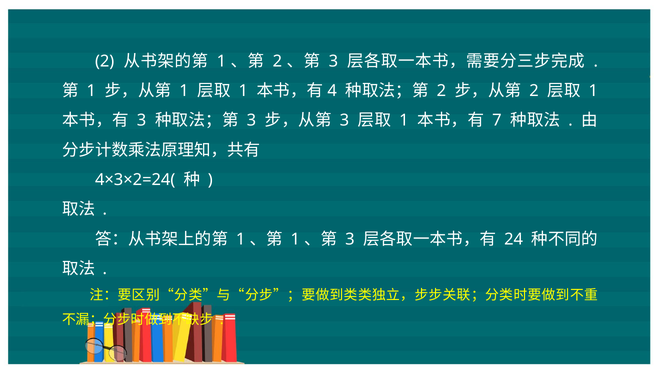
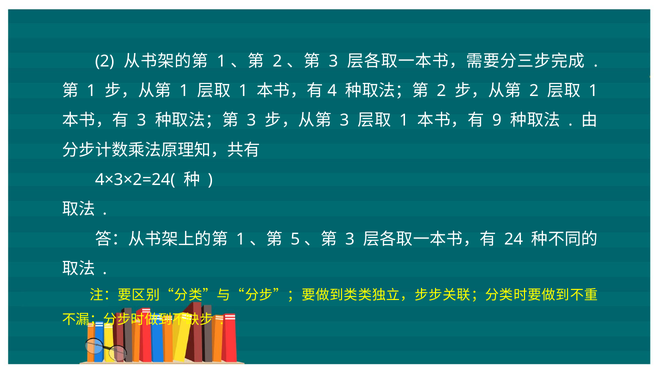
7: 7 -> 9
1 at (295, 239): 1 -> 5
